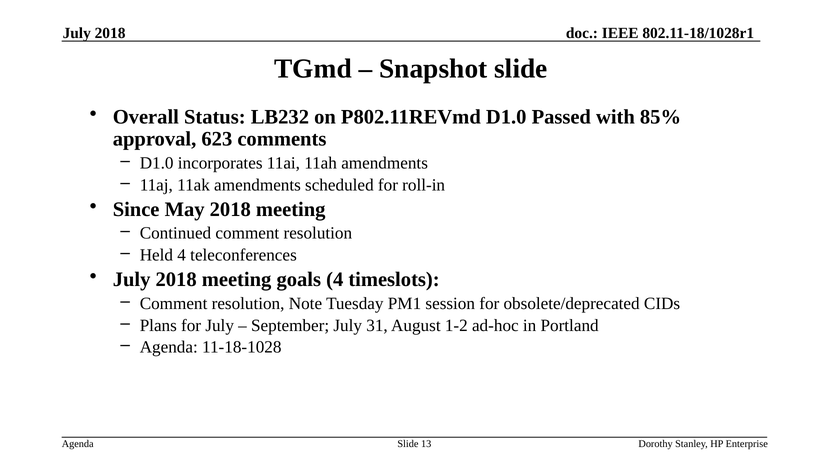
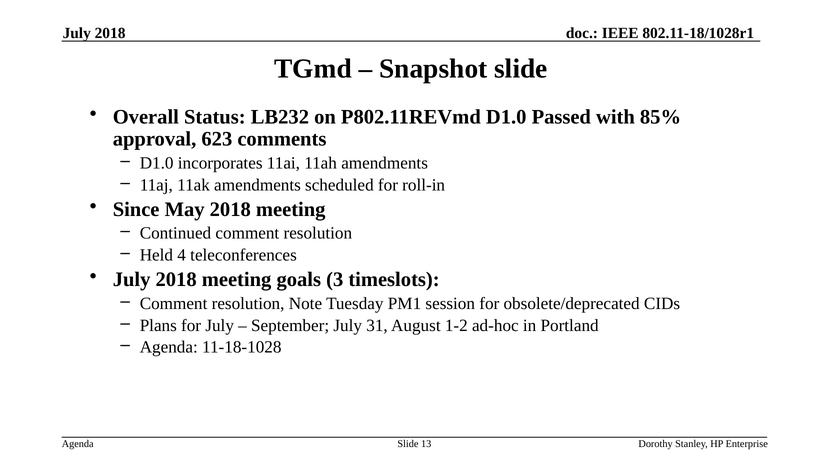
goals 4: 4 -> 3
